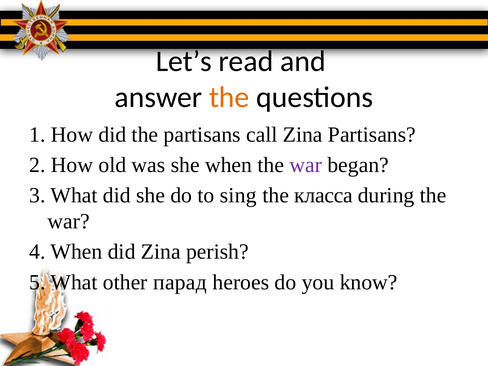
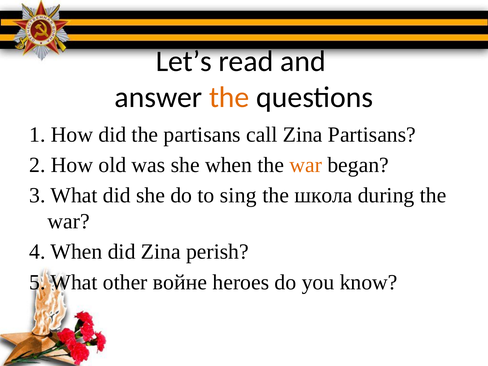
war at (306, 165) colour: purple -> orange
класса: класса -> школа
парад: парад -> войне
